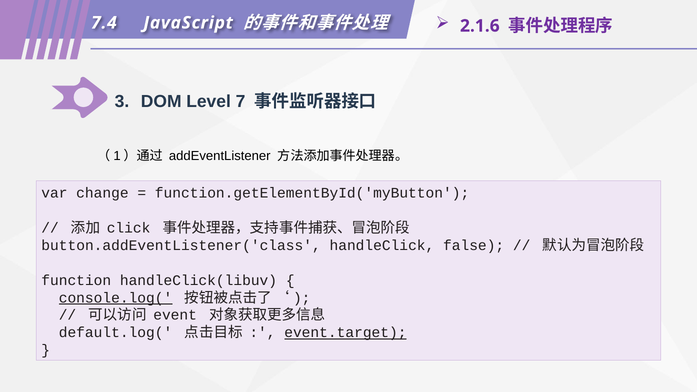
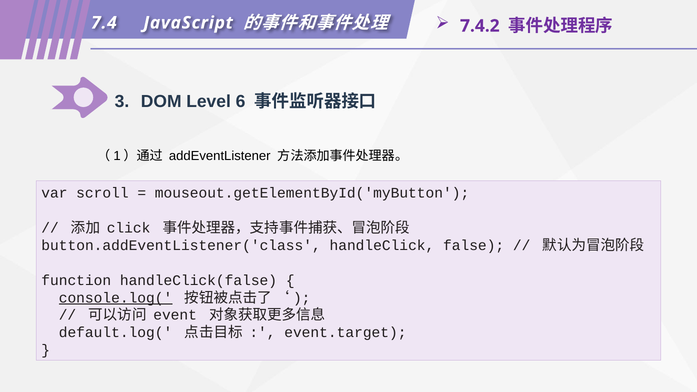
2.1.6: 2.1.6 -> 7.4.2
7: 7 -> 6
change: change -> scroll
function.getElementById('myButton: function.getElementById('myButton -> mouseout.getElementById('myButton
handleClick(libuv: handleClick(libuv -> handleClick(false
event.target underline: present -> none
